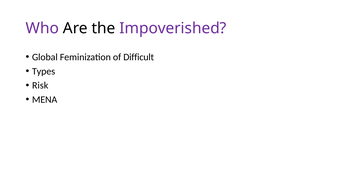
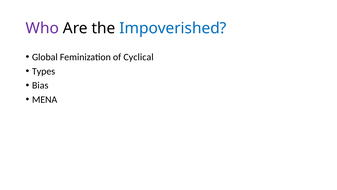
Impoverished colour: purple -> blue
Difficult: Difficult -> Cyclical
Risk: Risk -> Bias
